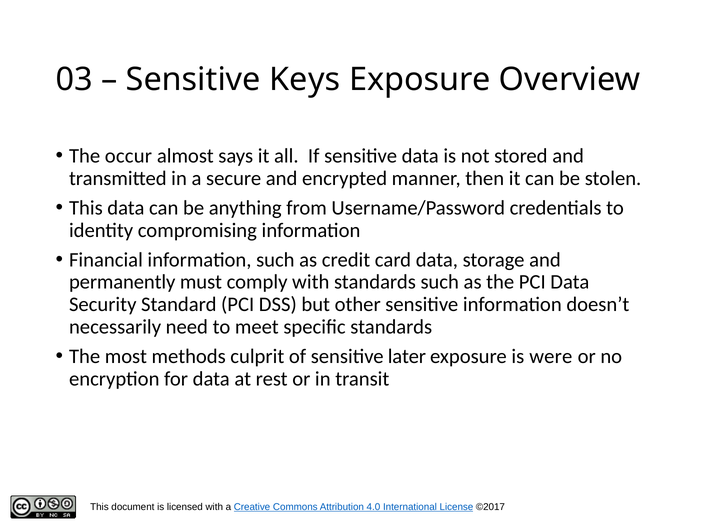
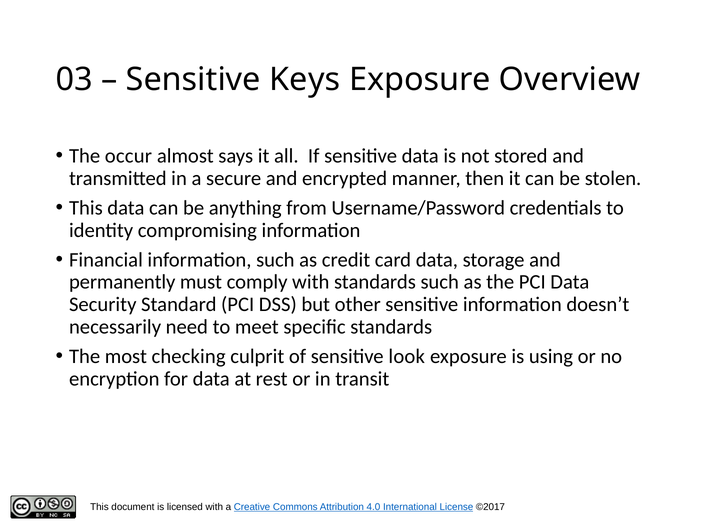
methods: methods -> checking
later: later -> look
were: were -> using
